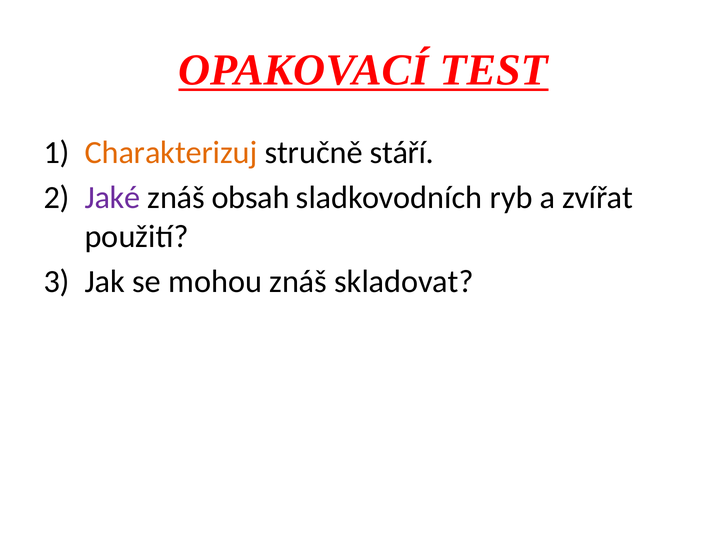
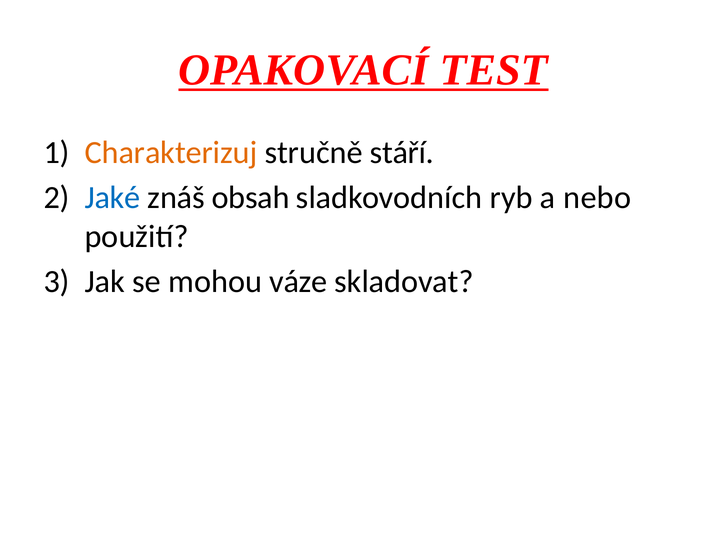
Jaké colour: purple -> blue
zvířat: zvířat -> nebo
mohou znáš: znáš -> váze
